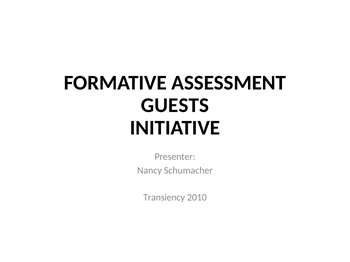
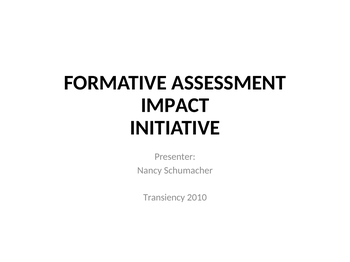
GUESTS: GUESTS -> IMPACT
